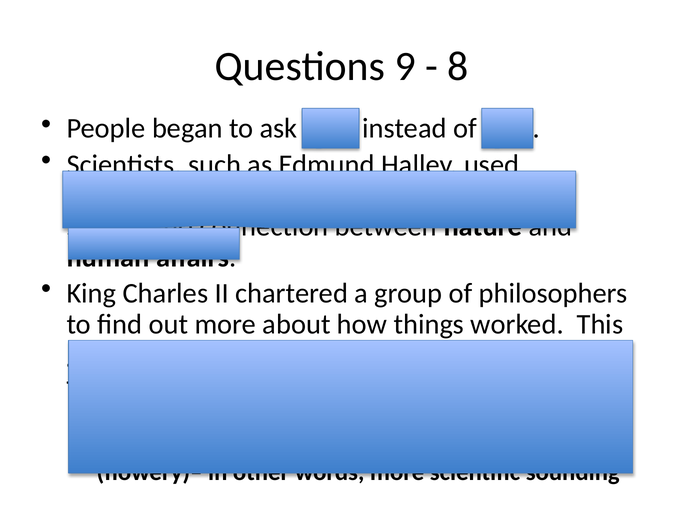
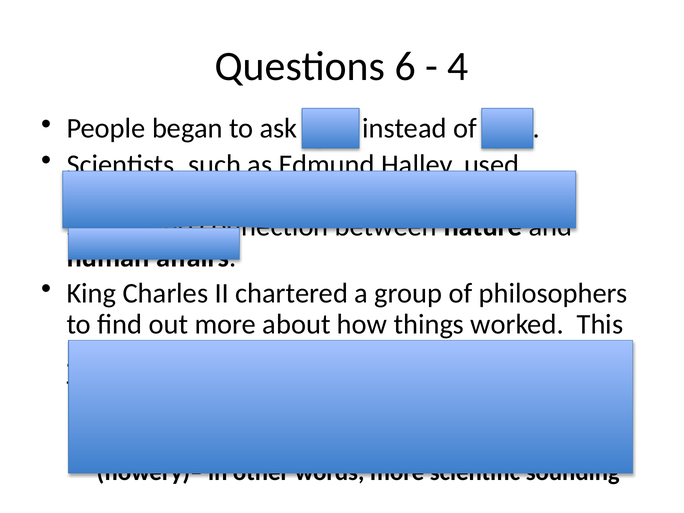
9: 9 -> 6
8: 8 -> 4
